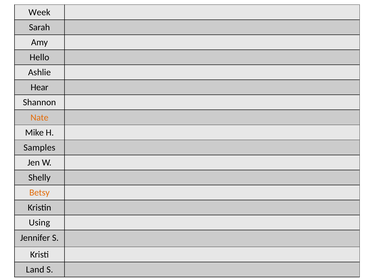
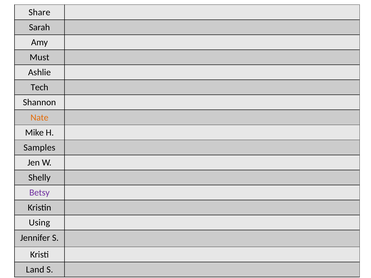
Week at (39, 12): Week -> Share
Hello: Hello -> Must
Hear: Hear -> Tech
Betsy colour: orange -> purple
